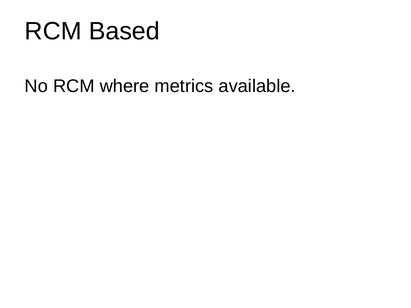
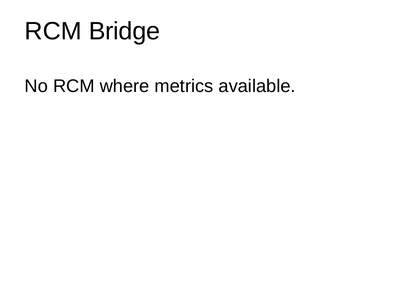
Based: Based -> Bridge
